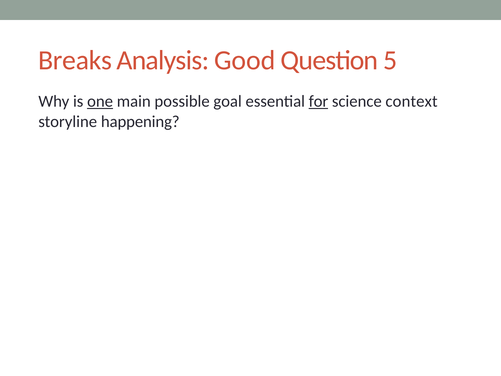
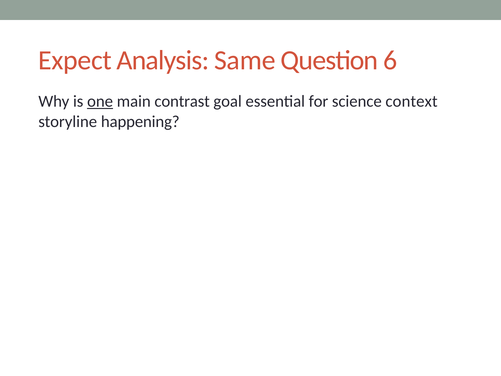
Breaks: Breaks -> Expect
Good: Good -> Same
5: 5 -> 6
possible: possible -> contrast
for underline: present -> none
